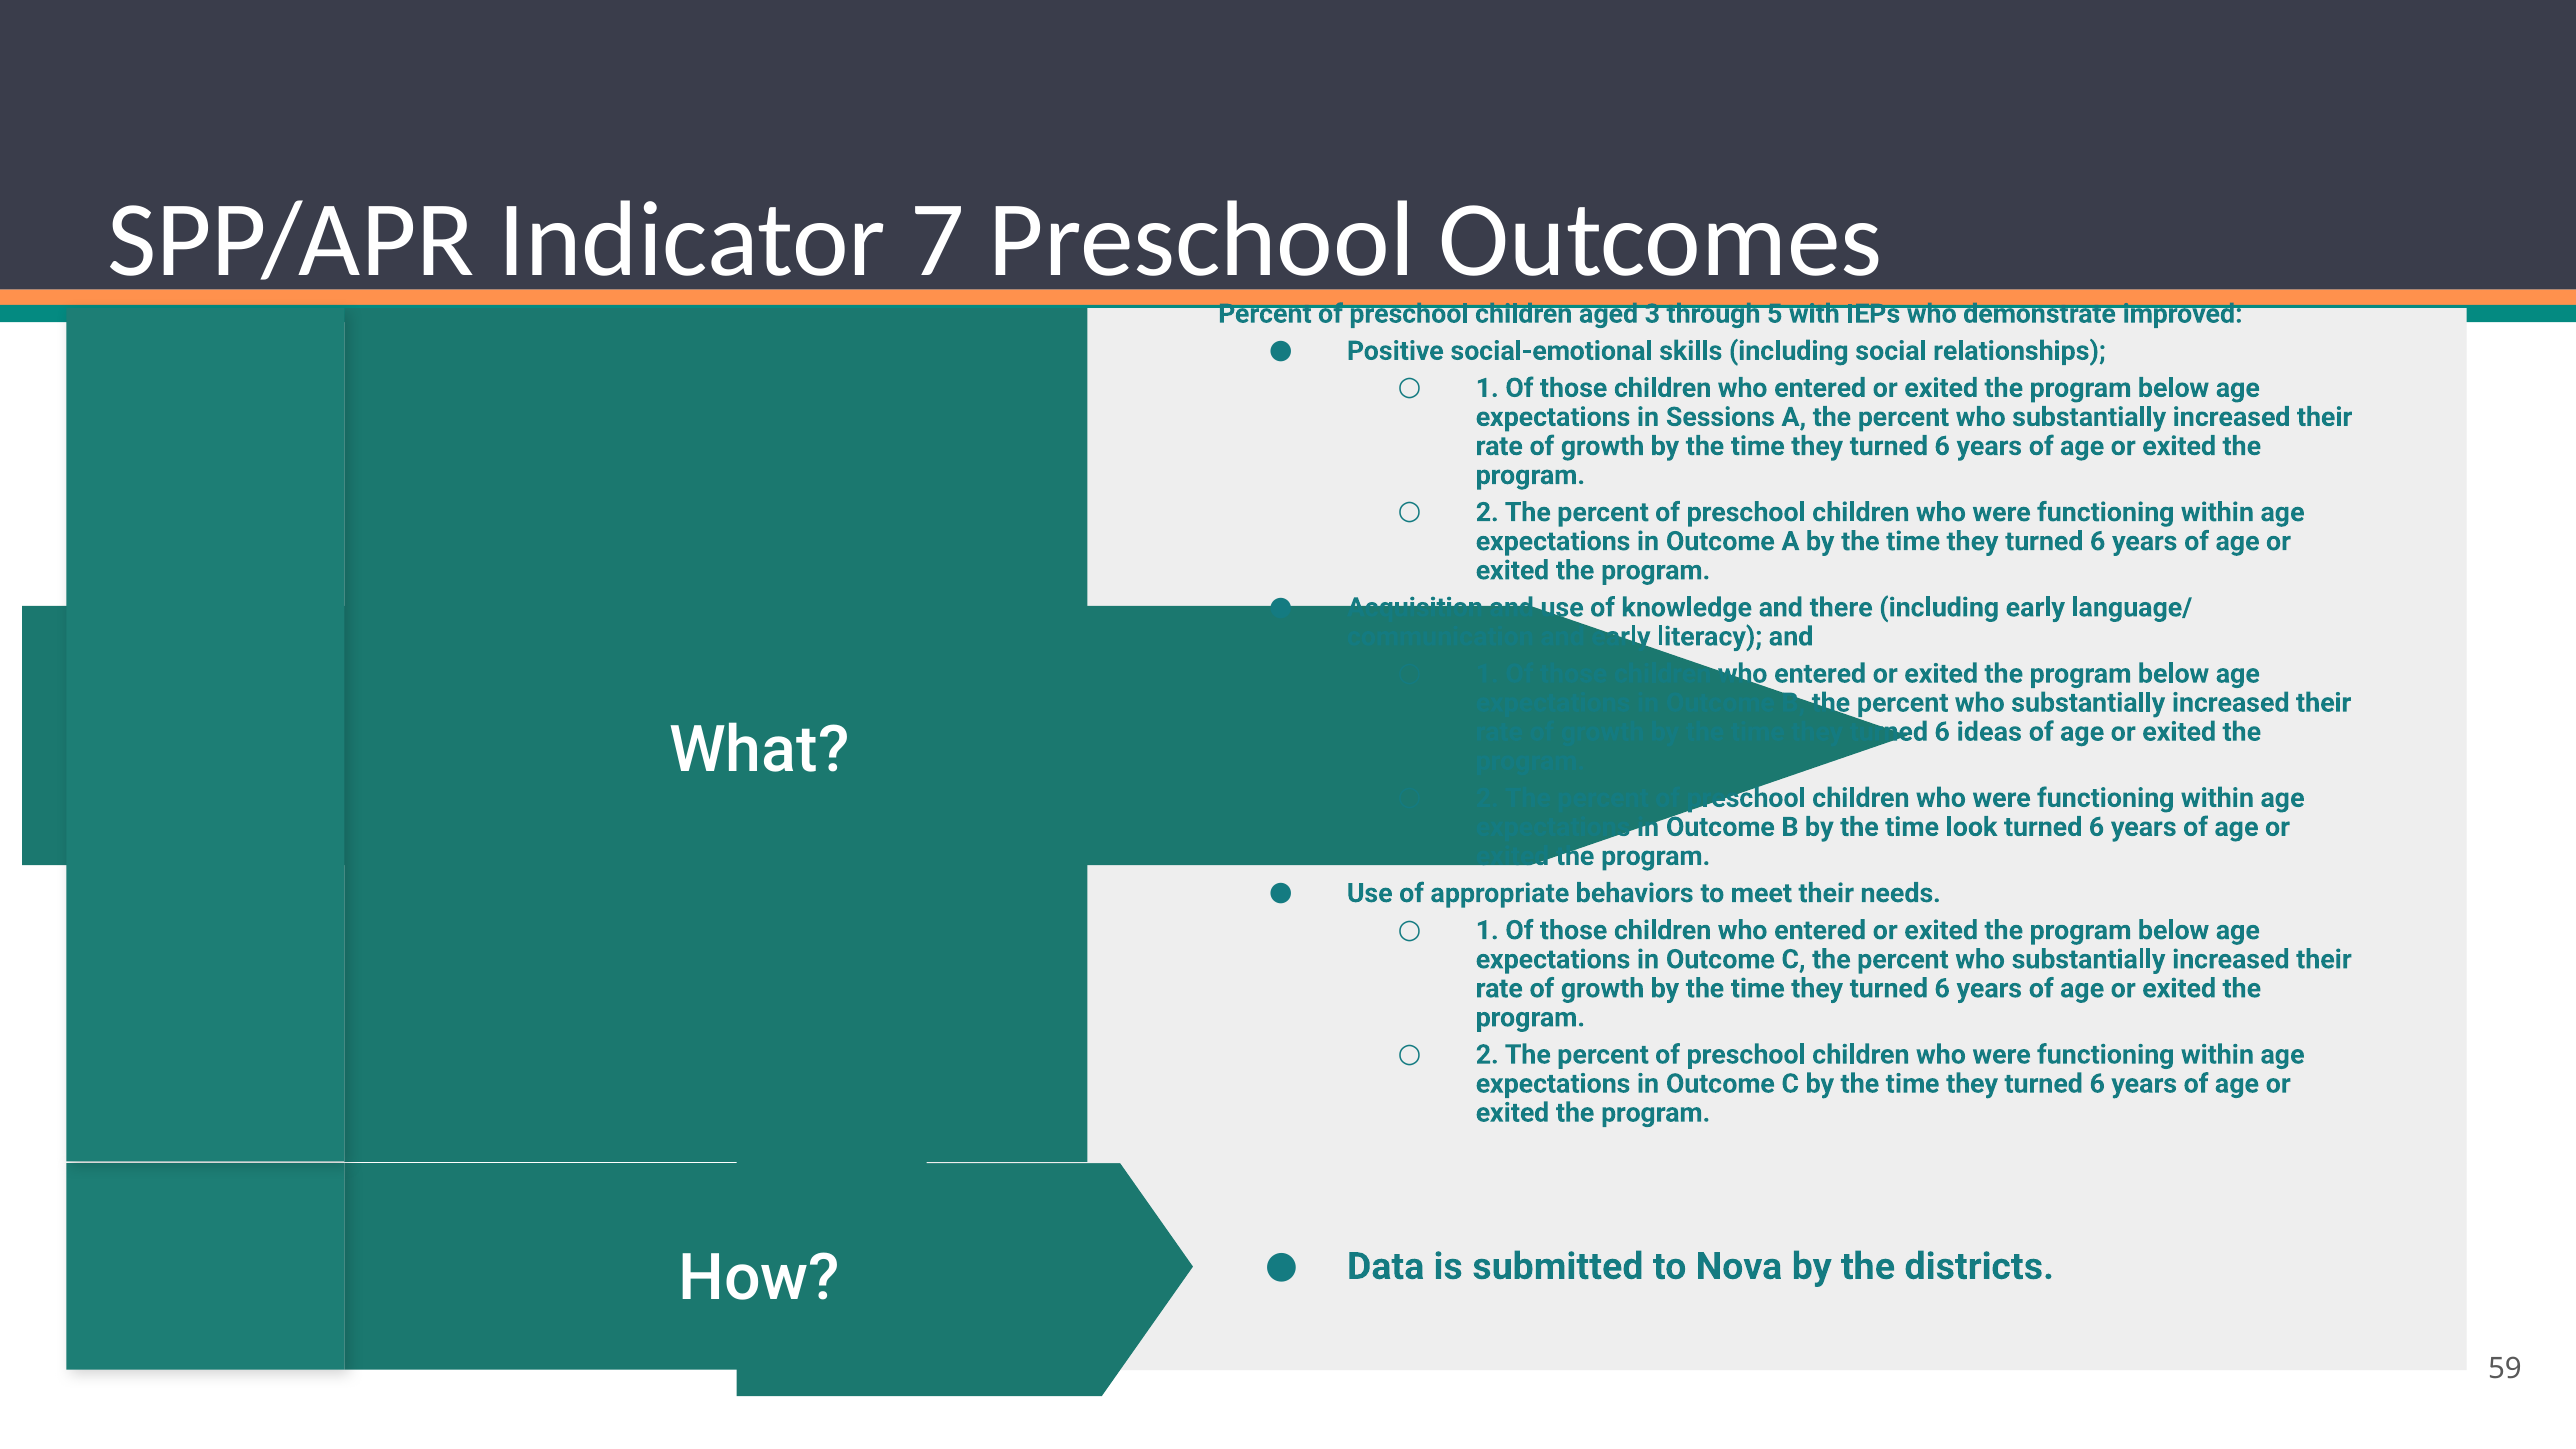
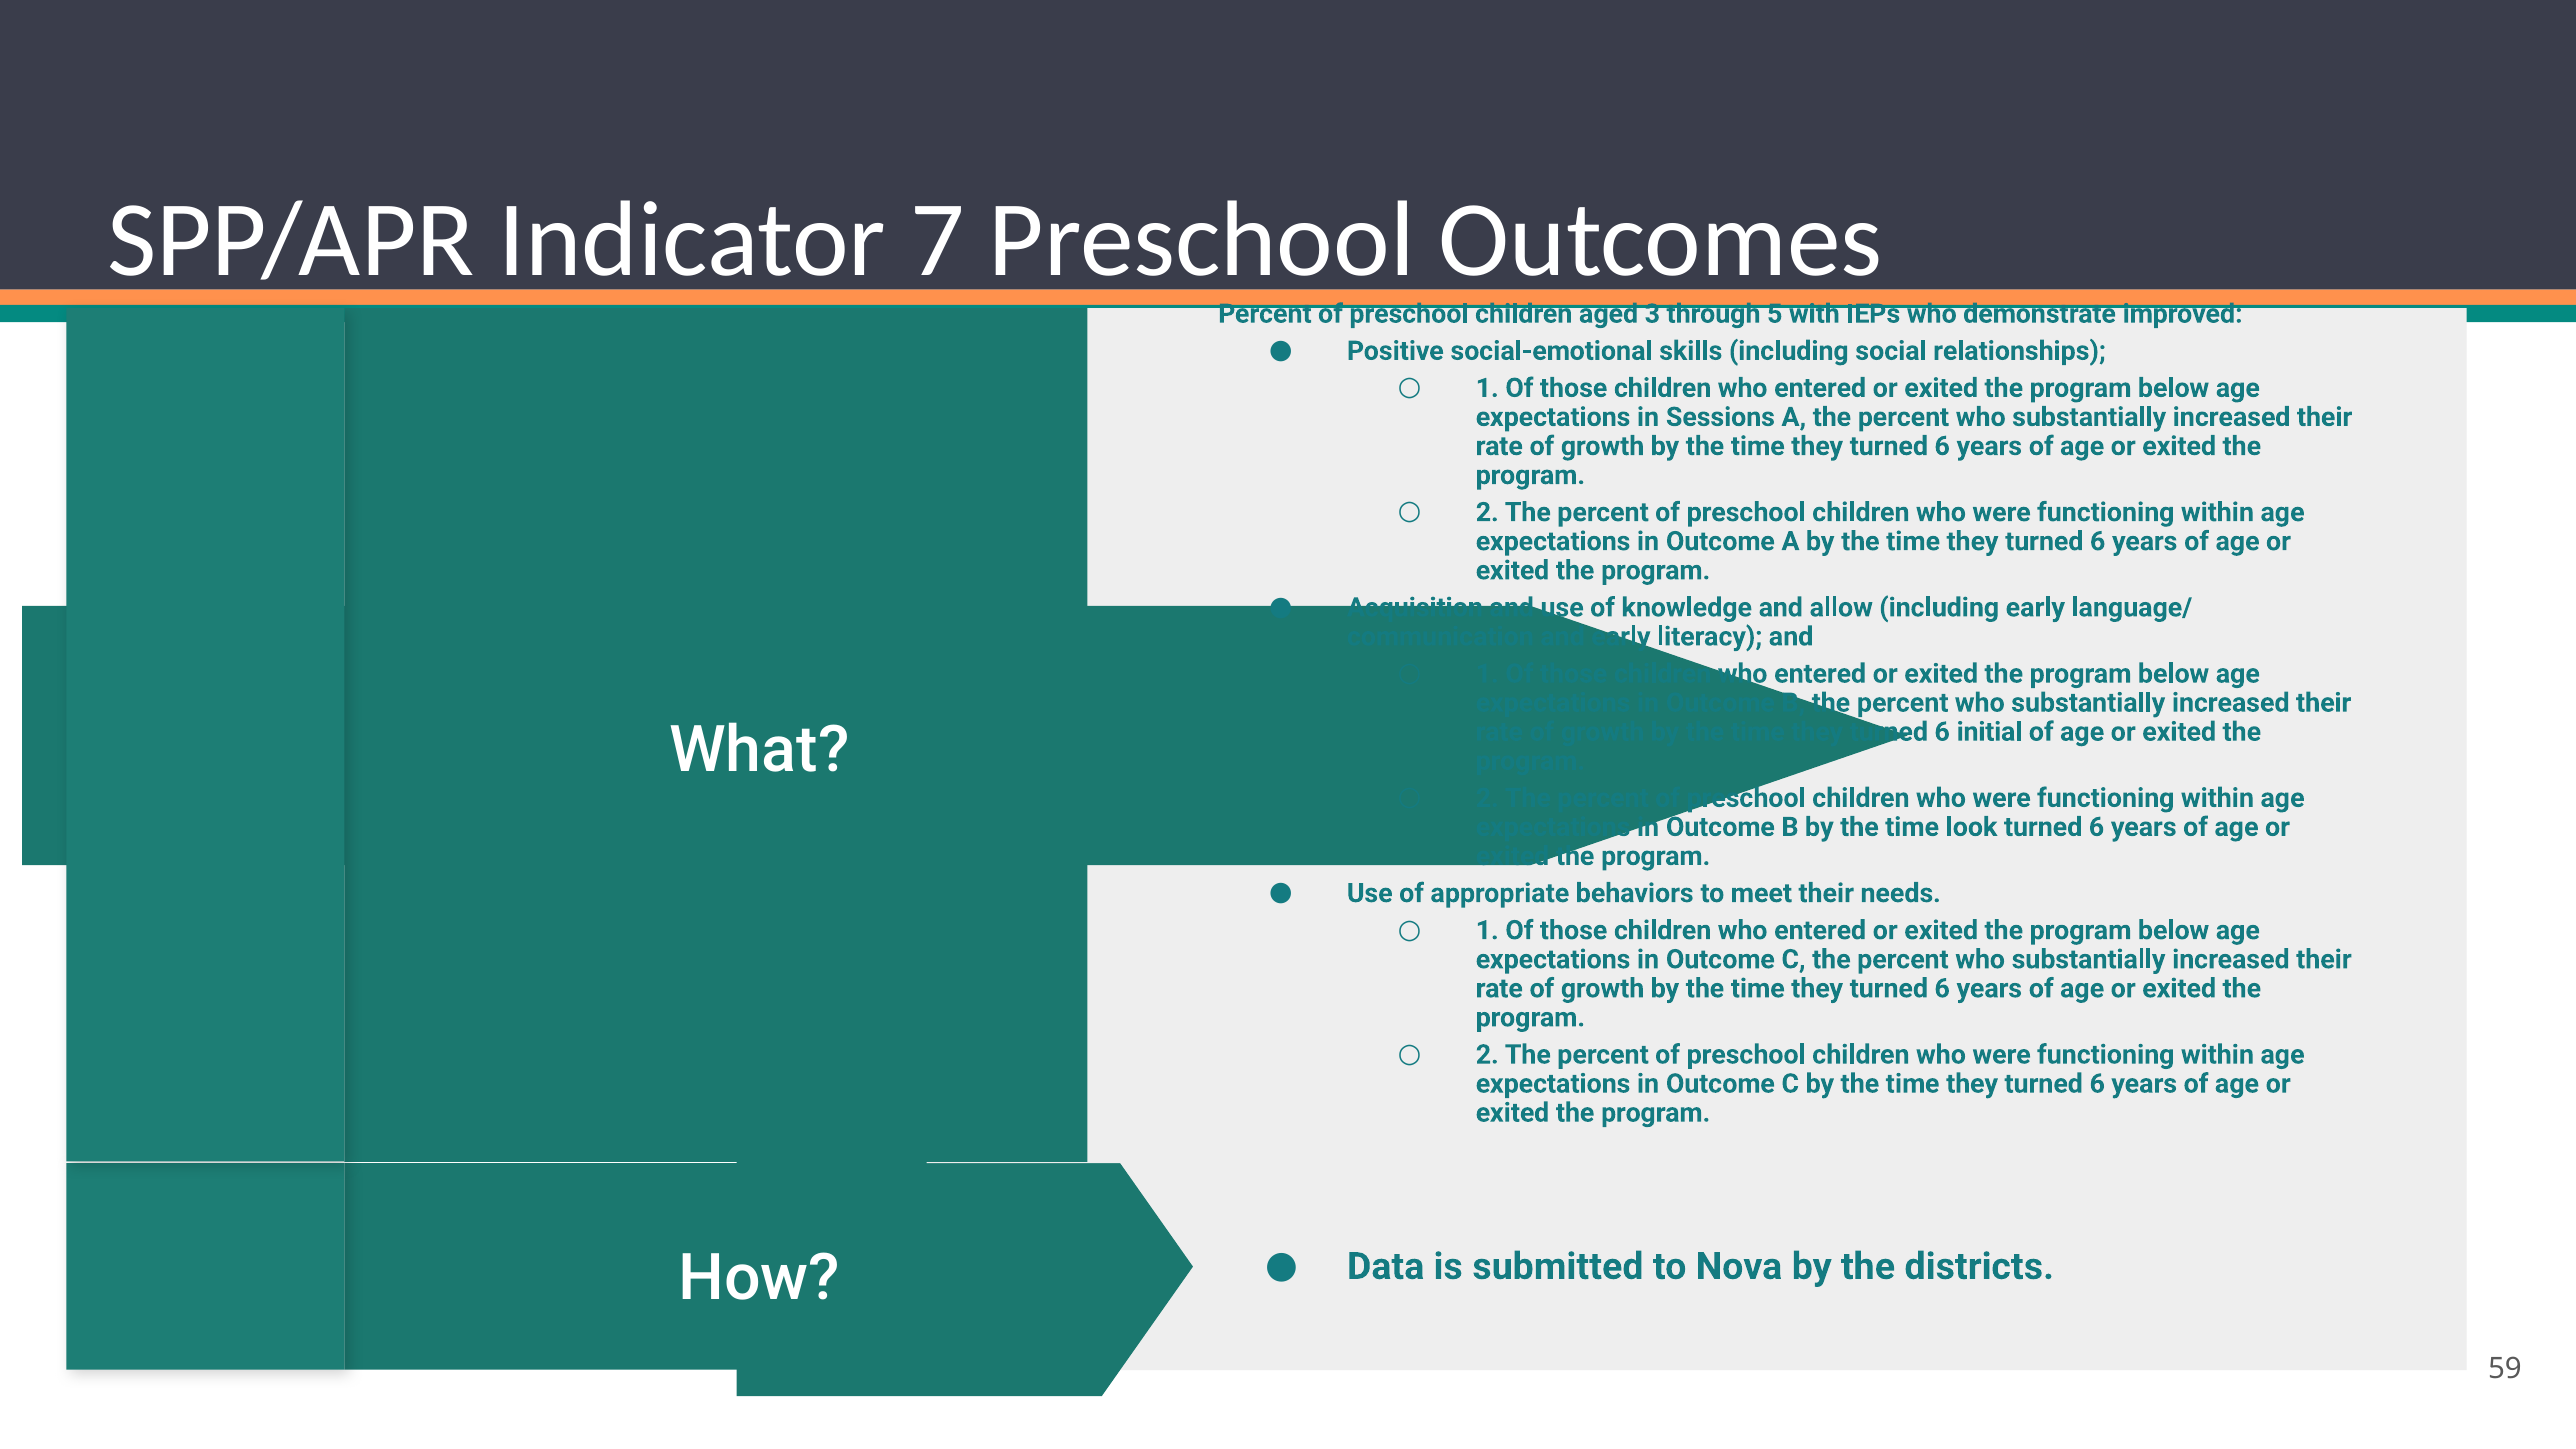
there: there -> allow
ideas: ideas -> initial
